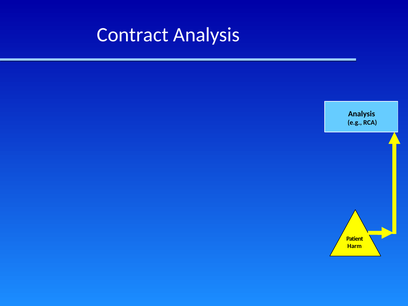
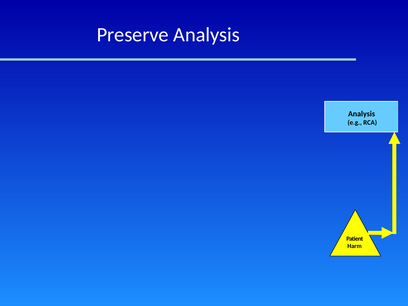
Contract: Contract -> Preserve
